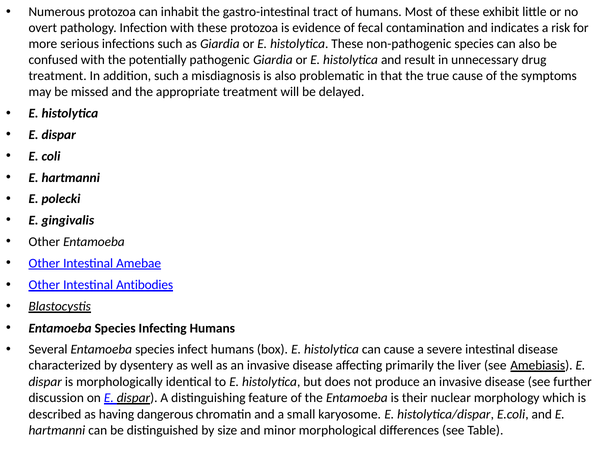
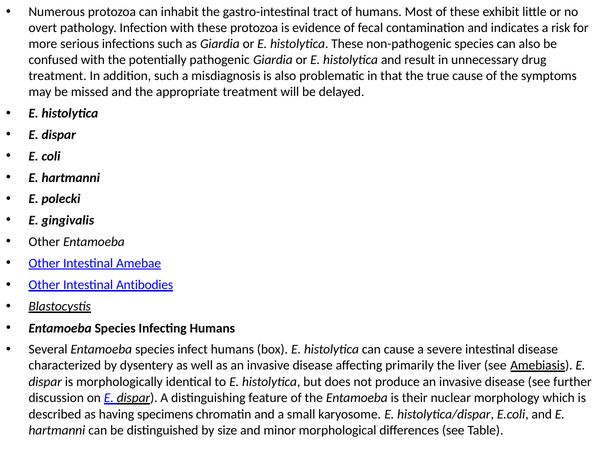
dangerous: dangerous -> specimens
